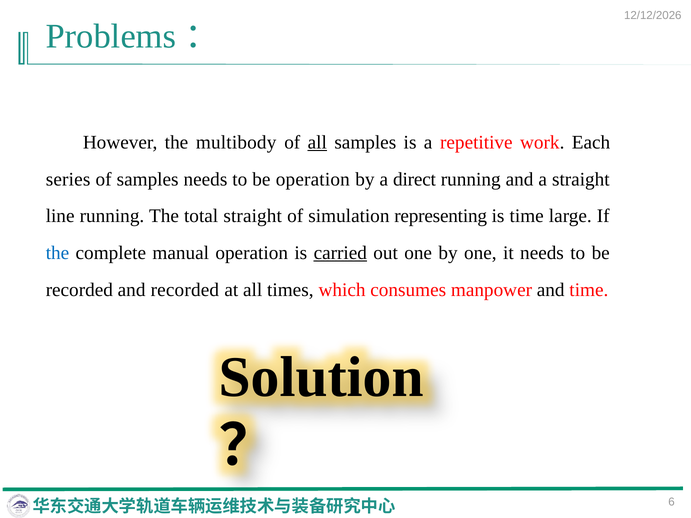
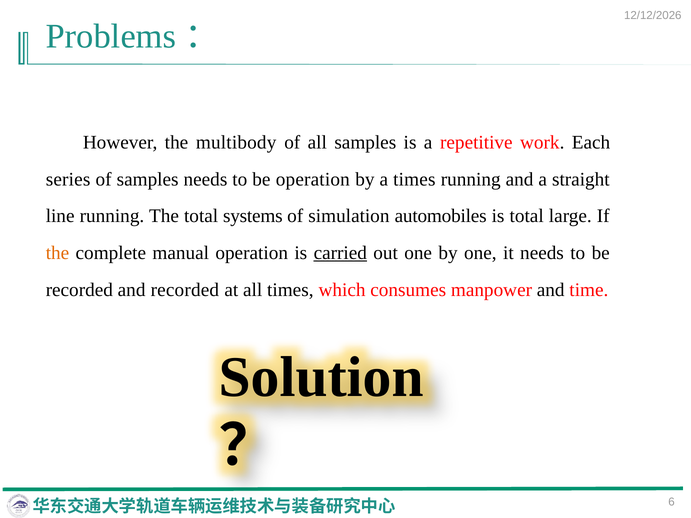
all at (317, 142) underline: present -> none
a direct: direct -> times
total straight: straight -> systems
representing: representing -> automobiles
is time: time -> total
the at (57, 253) colour: blue -> orange
